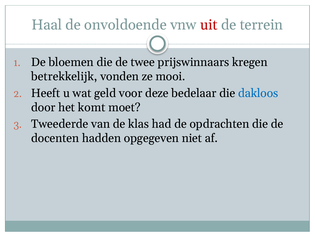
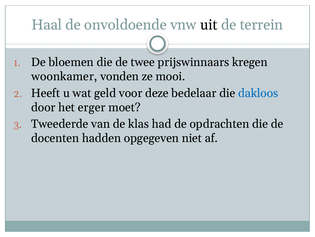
uit colour: red -> black
betrekkelijk: betrekkelijk -> woonkamer
komt: komt -> erger
